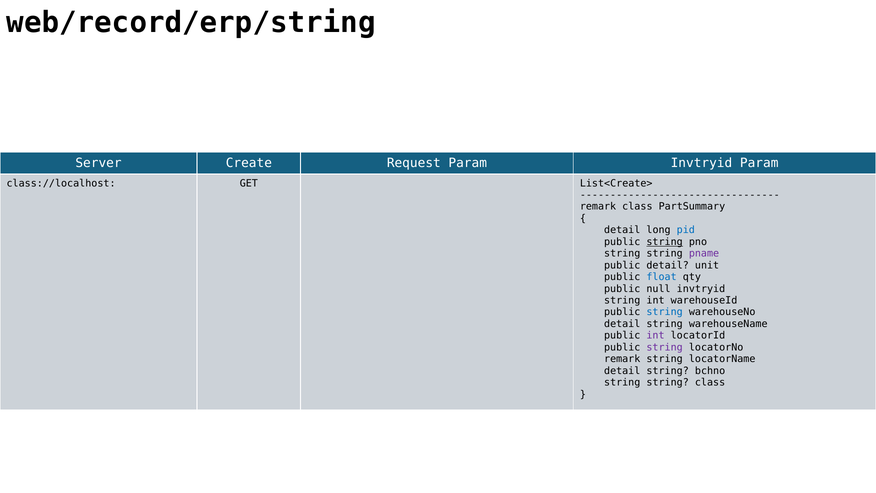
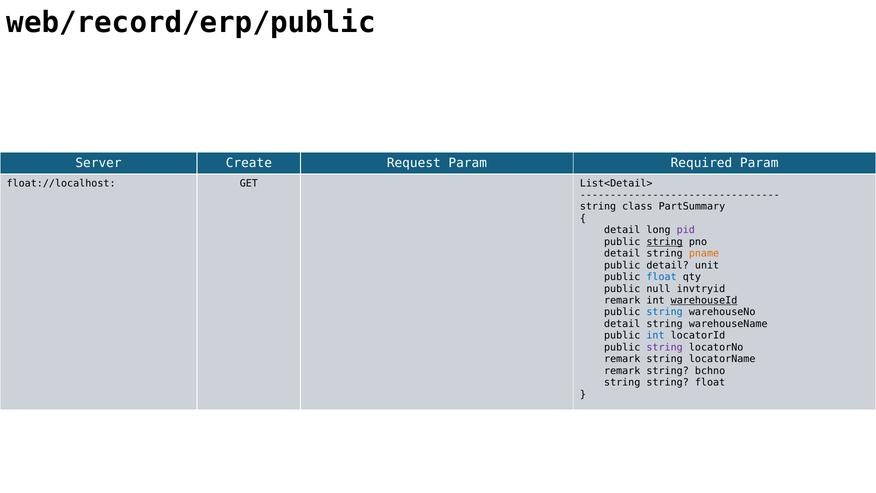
web/record/erp/string: web/record/erp/string -> web/record/erp/public
Param Invtryid: Invtryid -> Required
class://localhost: class://localhost -> float://localhost
List<Create>: List<Create> -> List<Detail>
remark at (598, 207): remark -> string
pid colour: blue -> purple
string at (622, 253): string -> detail
pname colour: purple -> orange
string at (622, 300): string -> remark
warehouseId underline: none -> present
int at (656, 335) colour: purple -> blue
detail at (622, 371): detail -> remark
string class: class -> float
